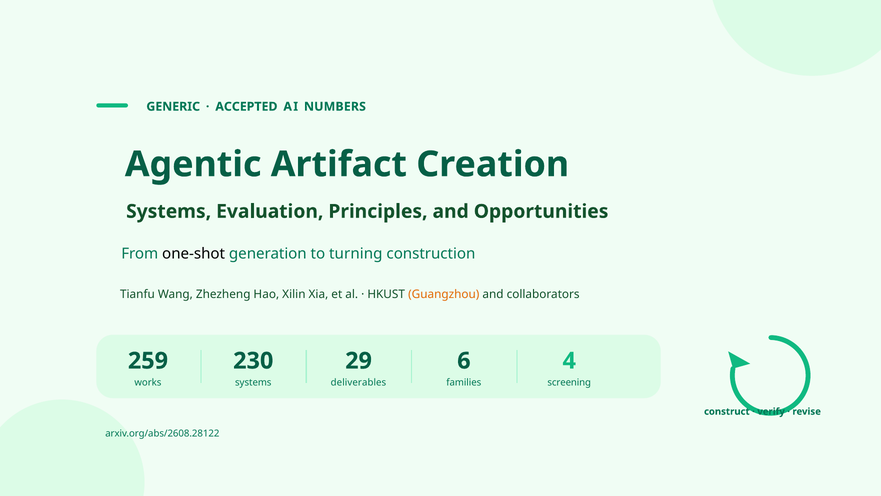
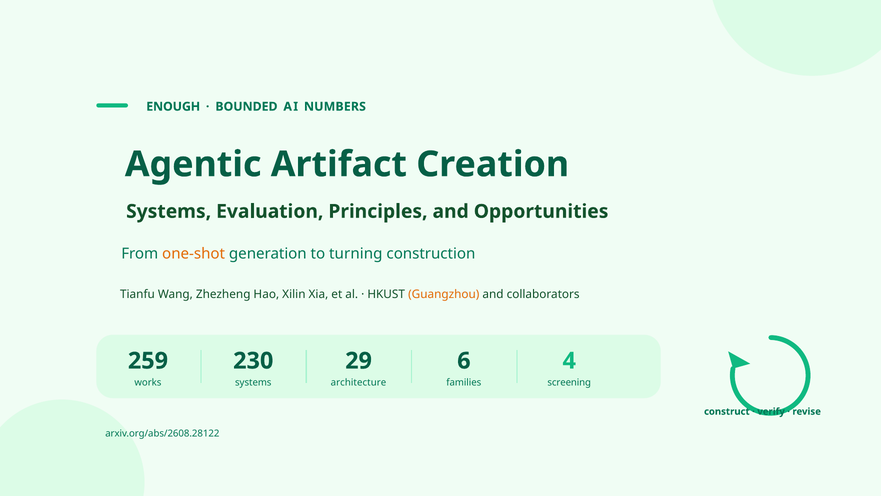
GENERIC: GENERIC -> ENOUGH
ACCEPTED: ACCEPTED -> BOUNDED
one-shot colour: black -> orange
deliverables: deliverables -> architecture
